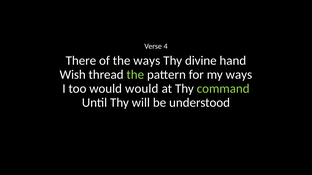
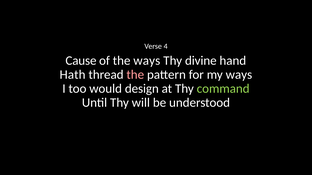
There: There -> Cause
Wish: Wish -> Hath
the at (135, 75) colour: light green -> pink
would would: would -> design
